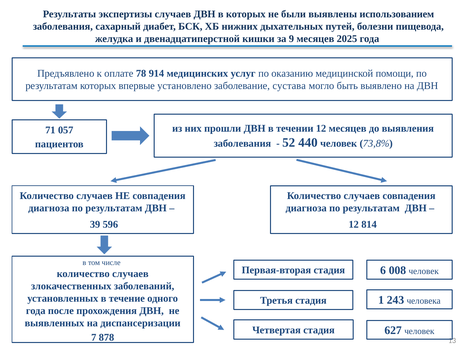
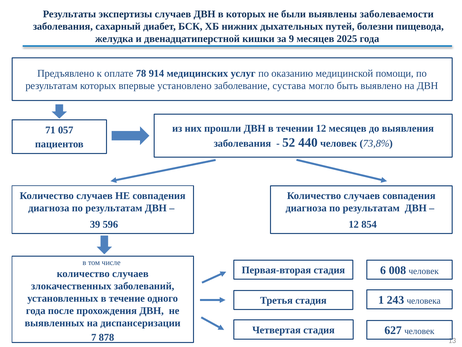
использованием: использованием -> заболеваемости
814: 814 -> 854
